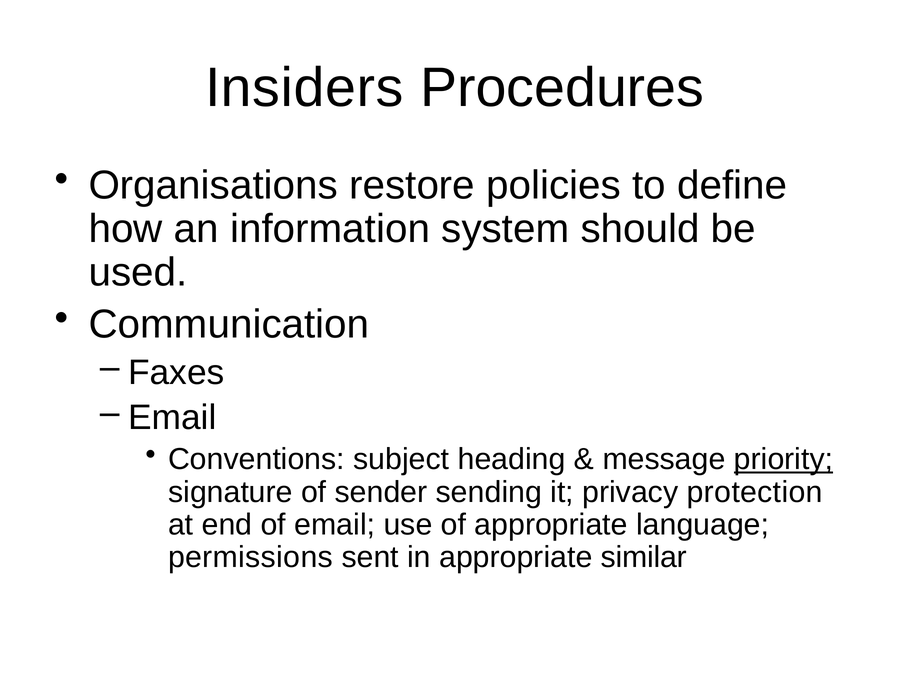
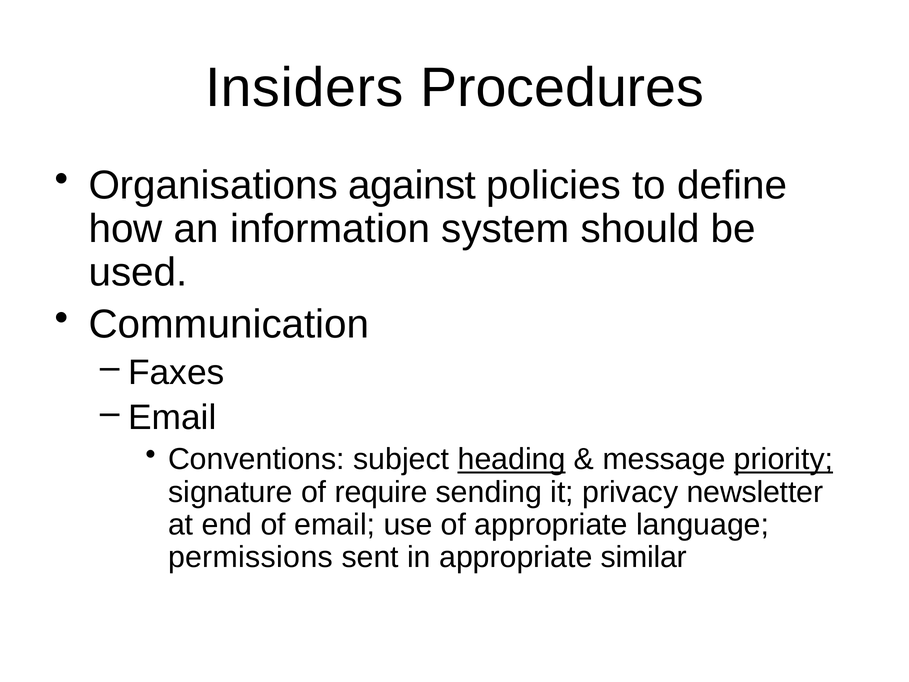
restore: restore -> against
heading underline: none -> present
sender: sender -> require
protection: protection -> newsletter
